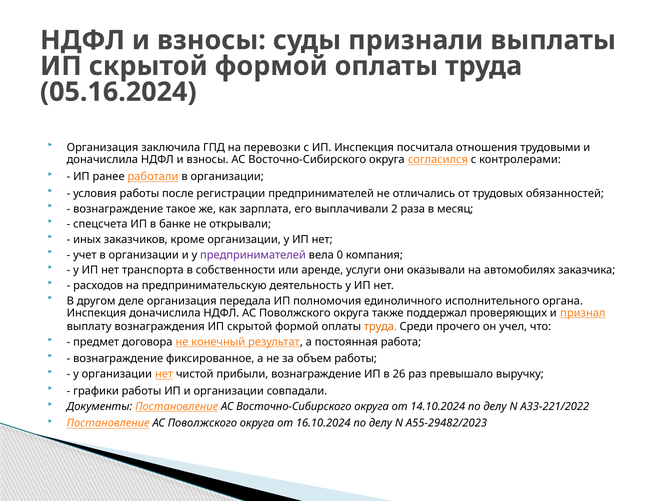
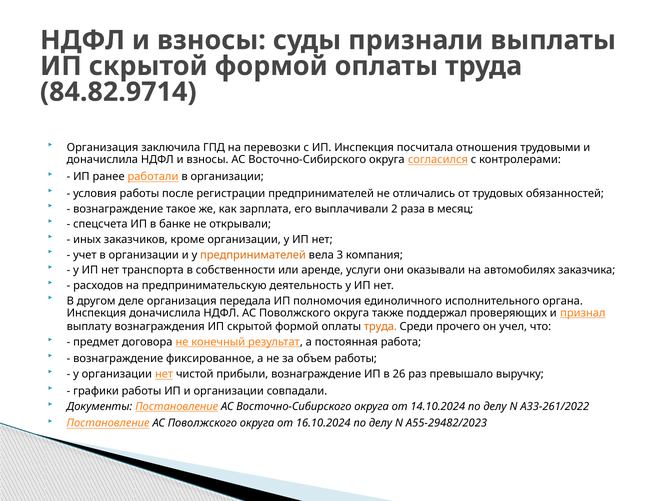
05.16.2024: 05.16.2024 -> 84.82.9714
предпринимателей at (253, 255) colour: purple -> orange
0: 0 -> 3
А33-221/2022: А33-221/2022 -> А33-261/2022
